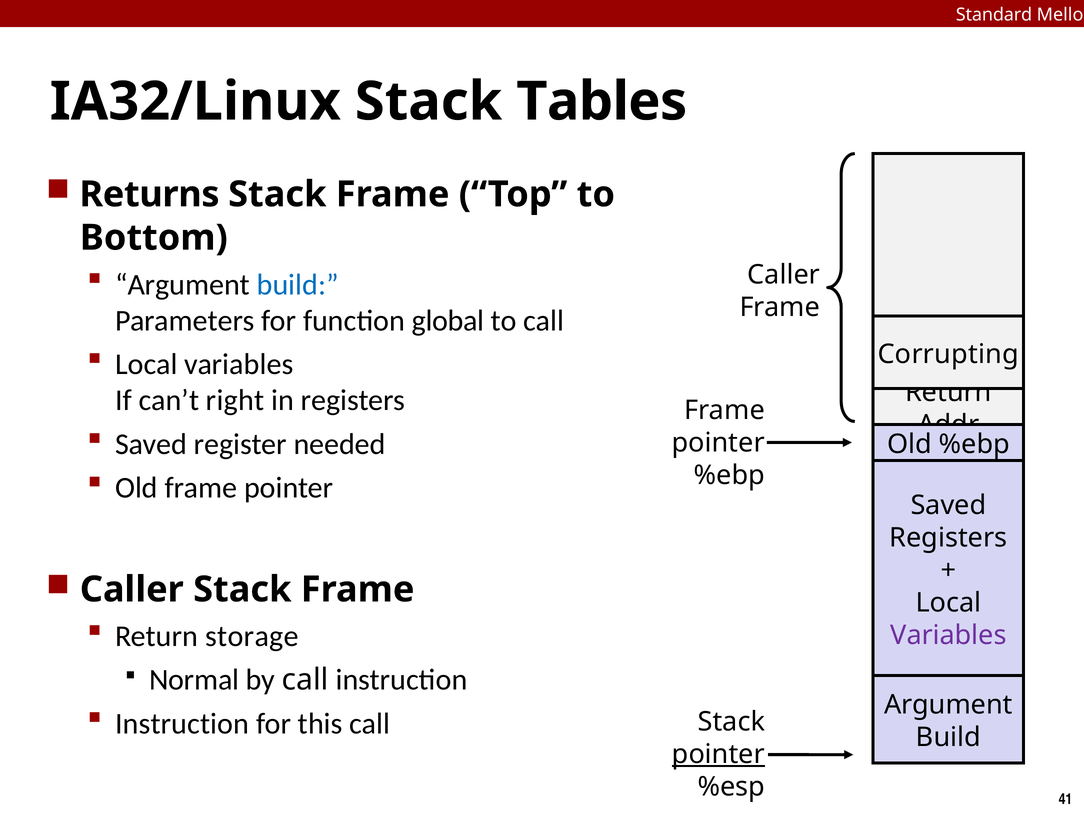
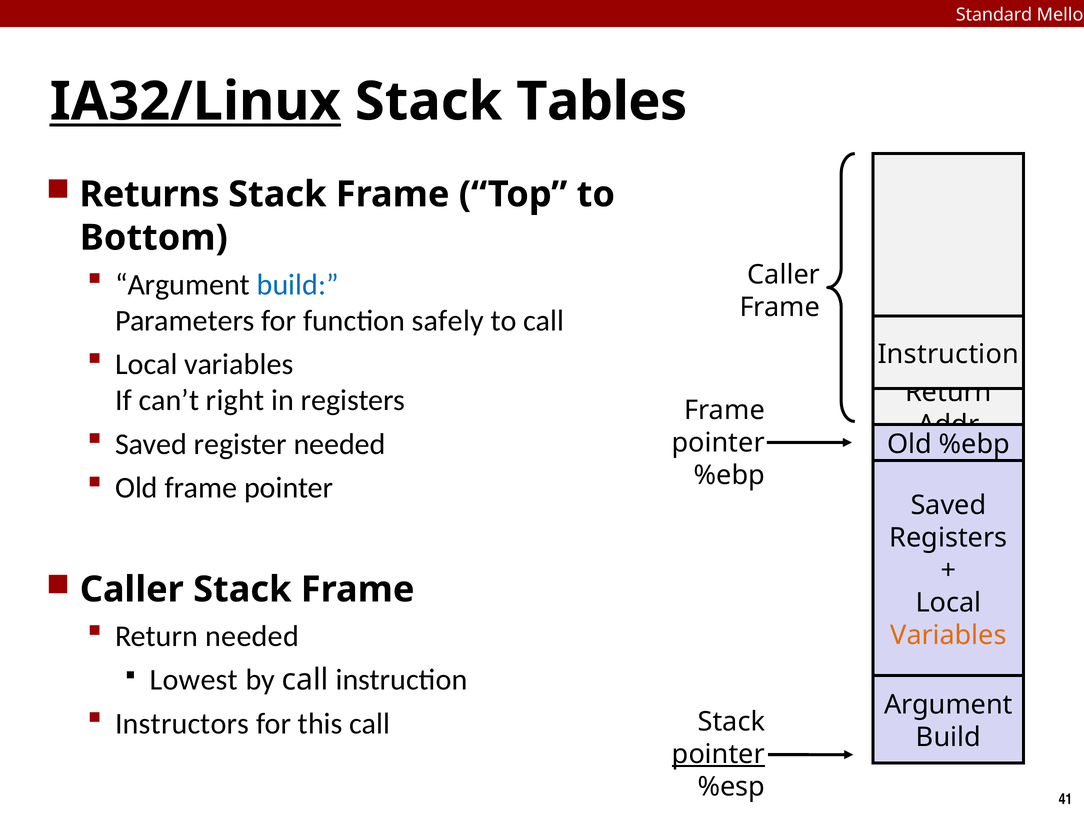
IA32/Linux underline: none -> present
global: global -> safely
Corrupting at (948, 354): Corrupting -> Instruction
Return storage: storage -> needed
Variables at (948, 635) colour: purple -> orange
Normal: Normal -> Lowest
Instruction at (182, 724): Instruction -> Instructors
